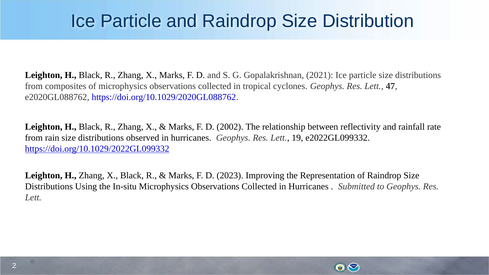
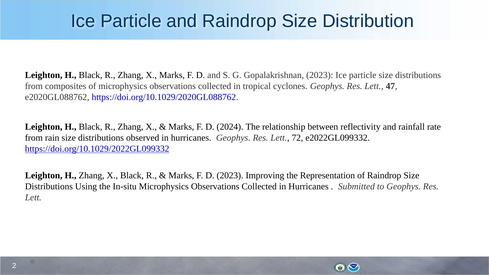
Gopalakrishnan 2021: 2021 -> 2023
2002: 2002 -> 2024
19: 19 -> 72
